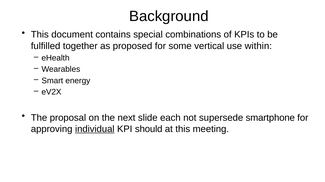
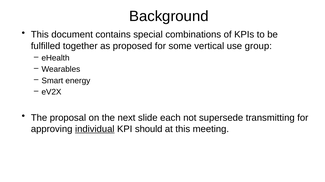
within: within -> group
smartphone: smartphone -> transmitting
